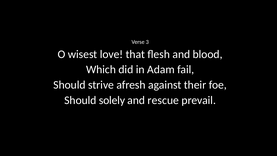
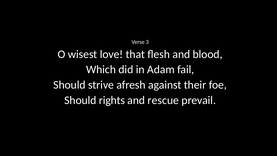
solely: solely -> rights
